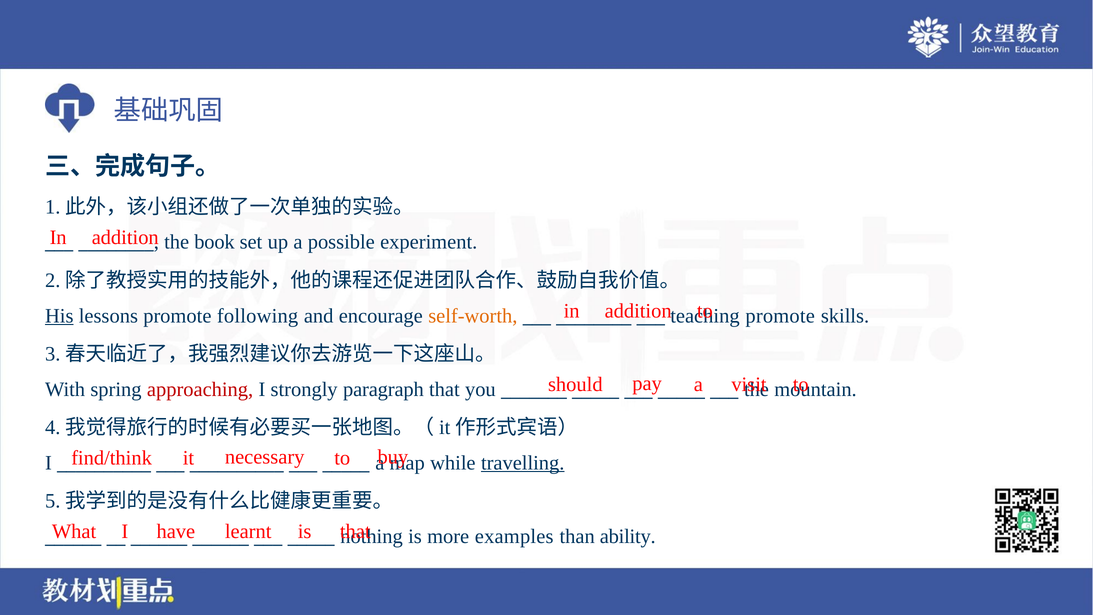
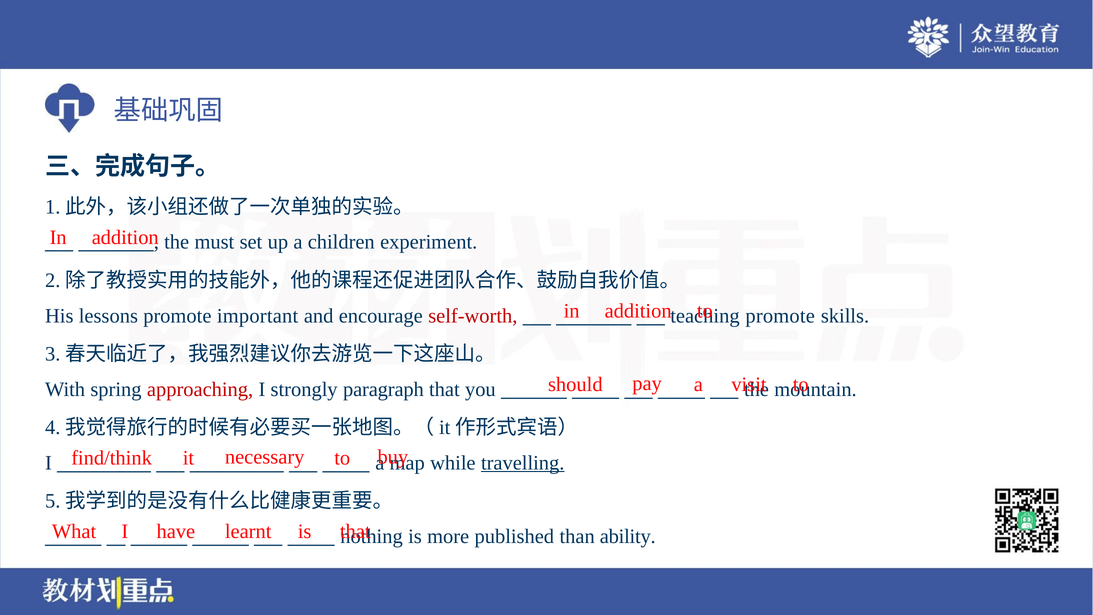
book: book -> must
possible: possible -> children
His underline: present -> none
following: following -> important
self-worth colour: orange -> red
examples: examples -> published
